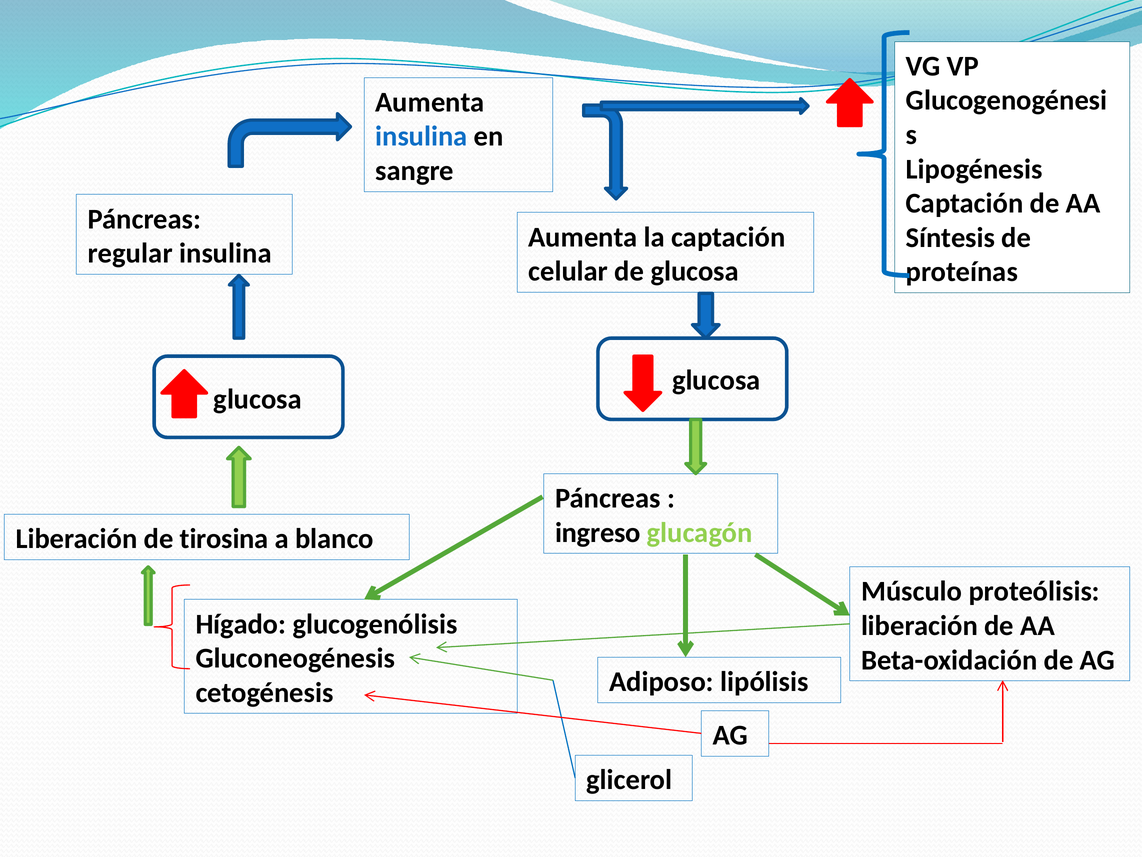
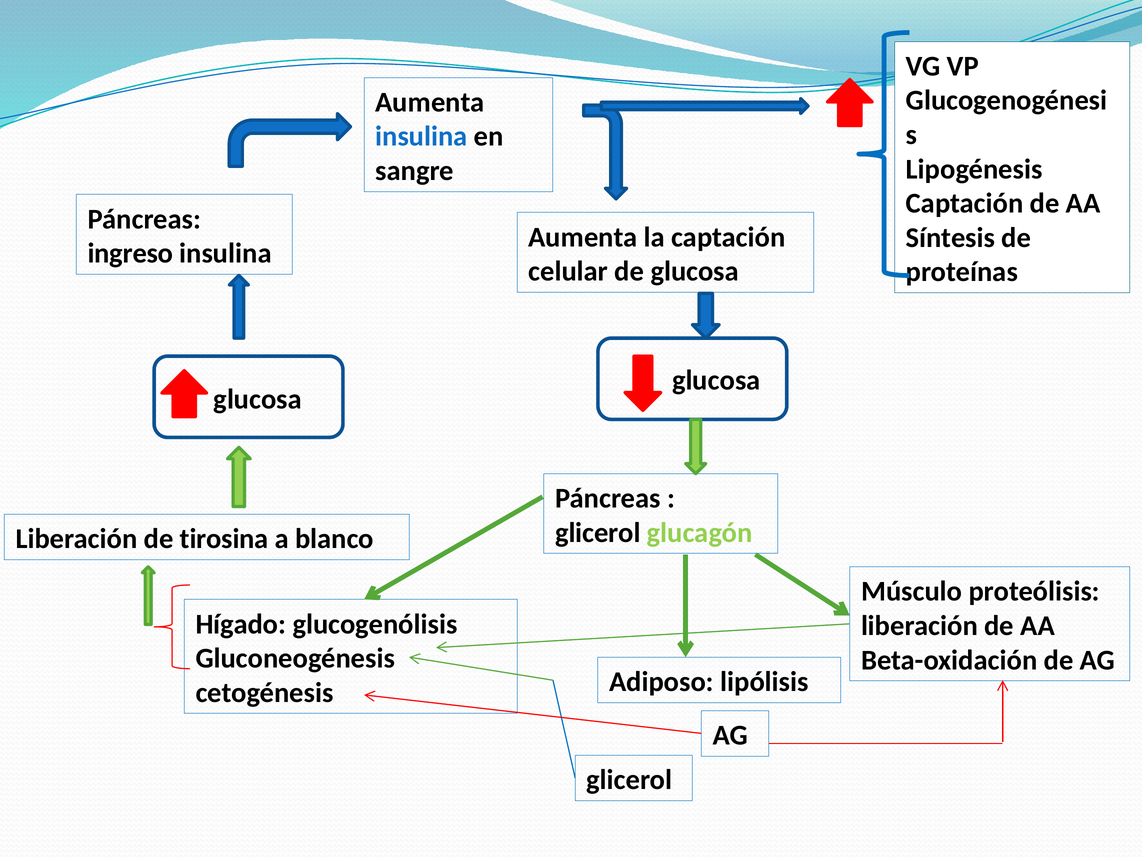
regular: regular -> ingreso
ingreso at (598, 532): ingreso -> glicerol
